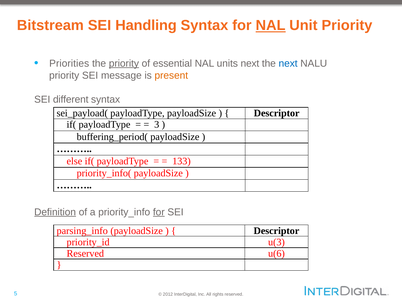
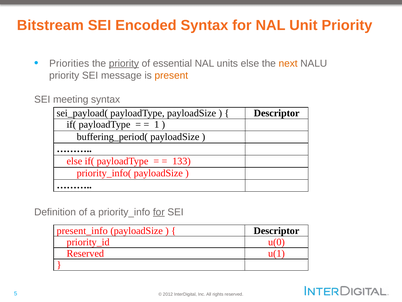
Handling: Handling -> Encoded
NAL at (271, 25) underline: present -> none
units next: next -> else
next at (288, 63) colour: blue -> orange
different: different -> meeting
3: 3 -> 1
Definition underline: present -> none
parsing_info: parsing_info -> present_info
u(3: u(3 -> u(0
u(6: u(6 -> u(1
